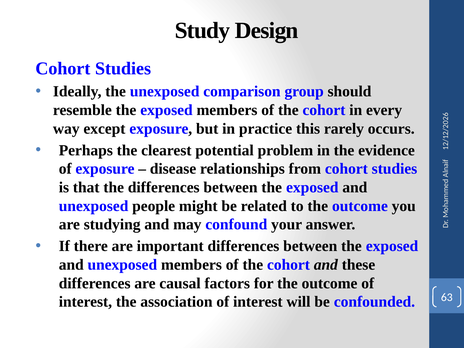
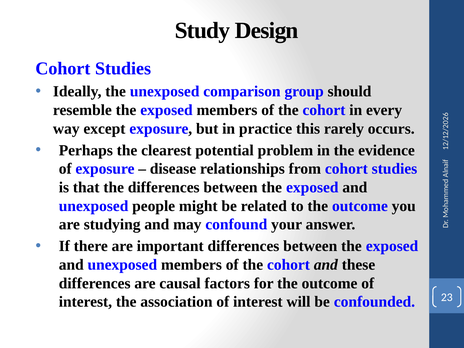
63: 63 -> 23
